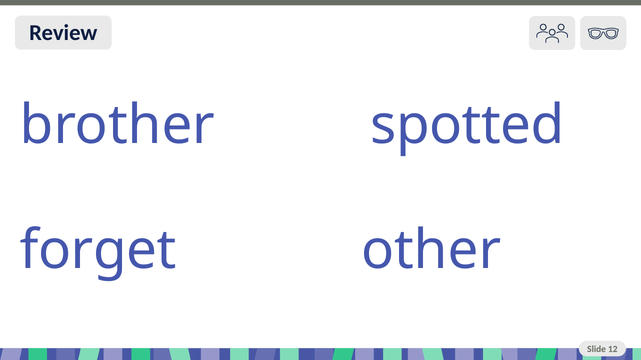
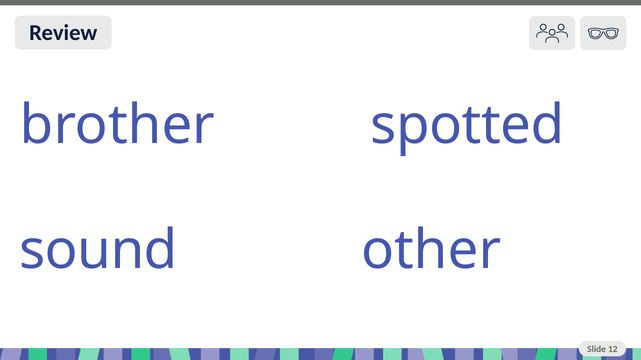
forget: forget -> sound
